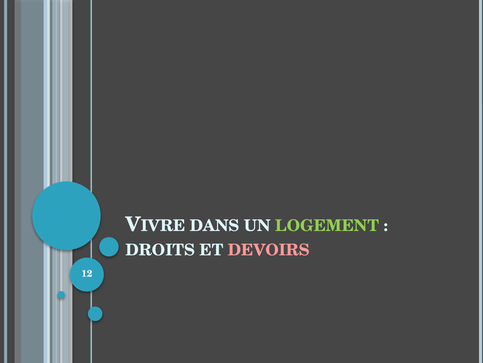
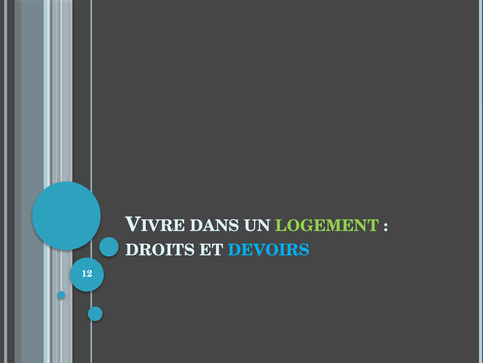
DEVOIRS colour: pink -> light blue
